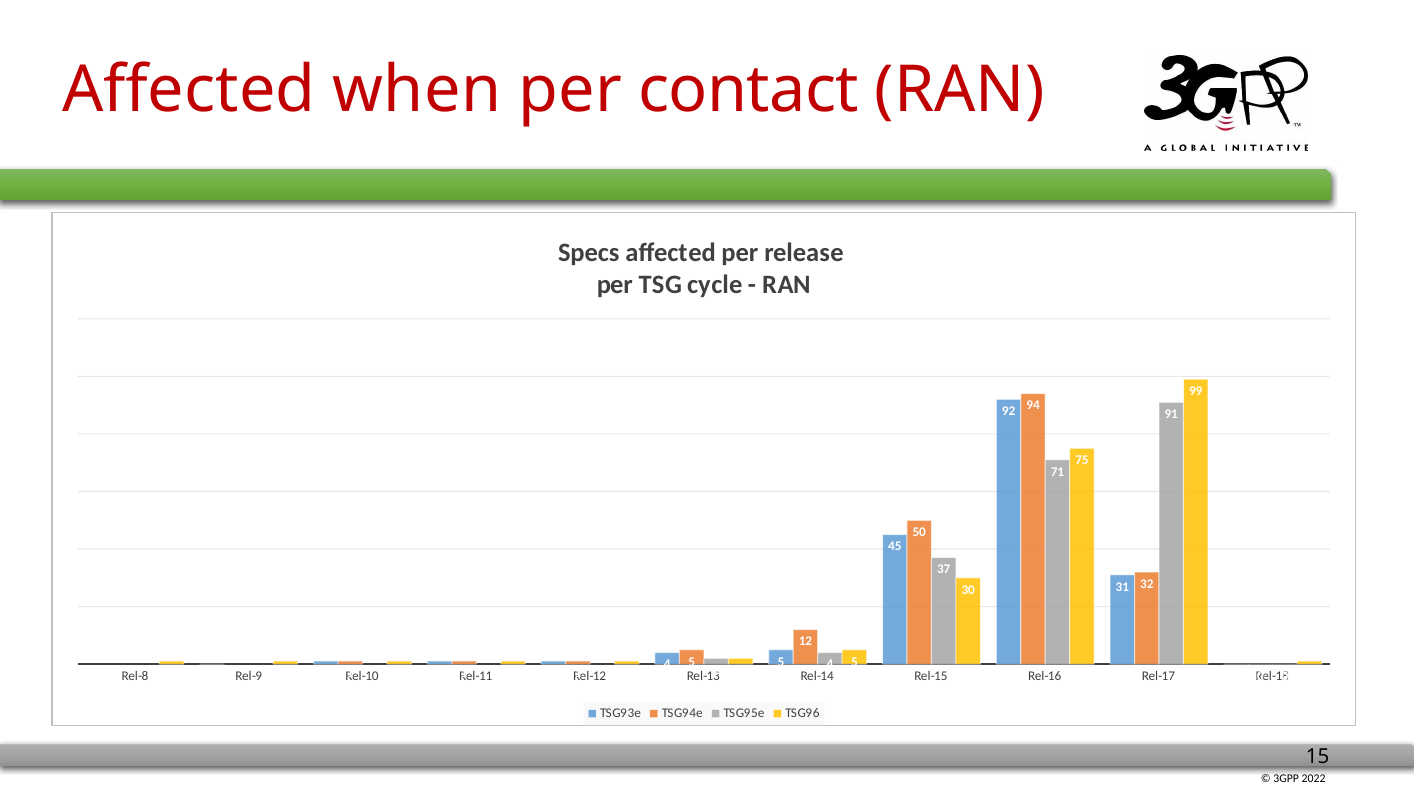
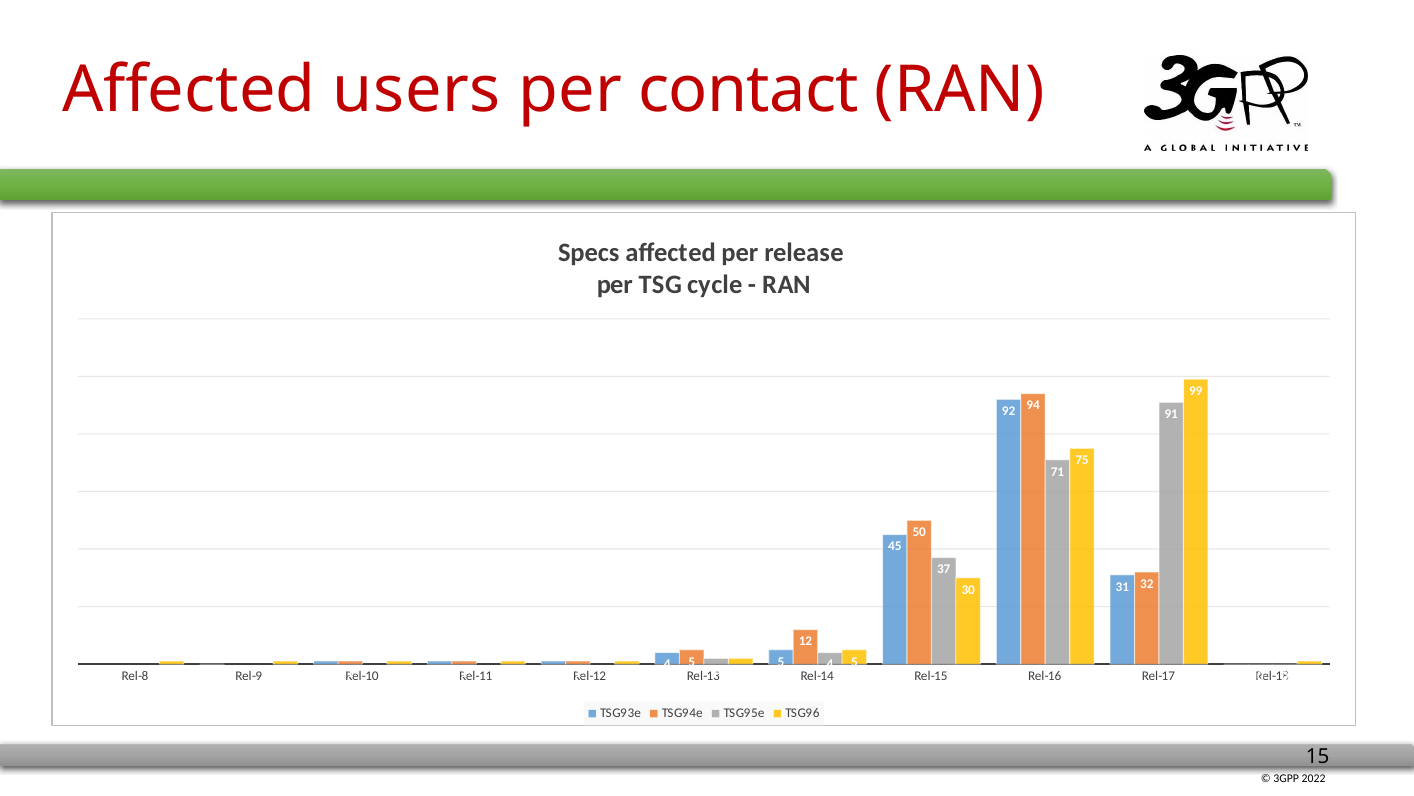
when: when -> users
